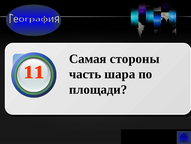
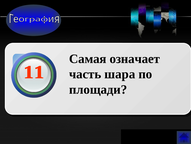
стороны: стороны -> означает
